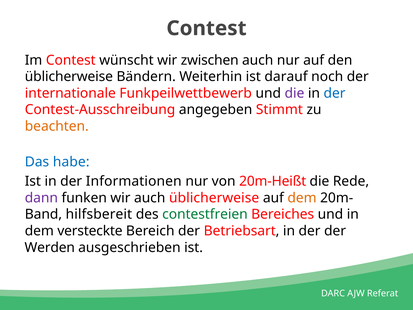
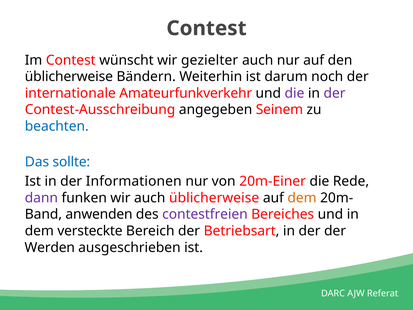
zwischen: zwischen -> gezielter
darauf: darauf -> darum
Funkpeilwettbewerb: Funkpeilwettbewerb -> Amateurfunkverkehr
der at (334, 93) colour: blue -> purple
Stimmt: Stimmt -> Seinem
beachten colour: orange -> blue
habe: habe -> sollte
20m-Heißt: 20m-Heißt -> 20m-Einer
hilfsbereit: hilfsbereit -> anwenden
contestfreien colour: green -> purple
